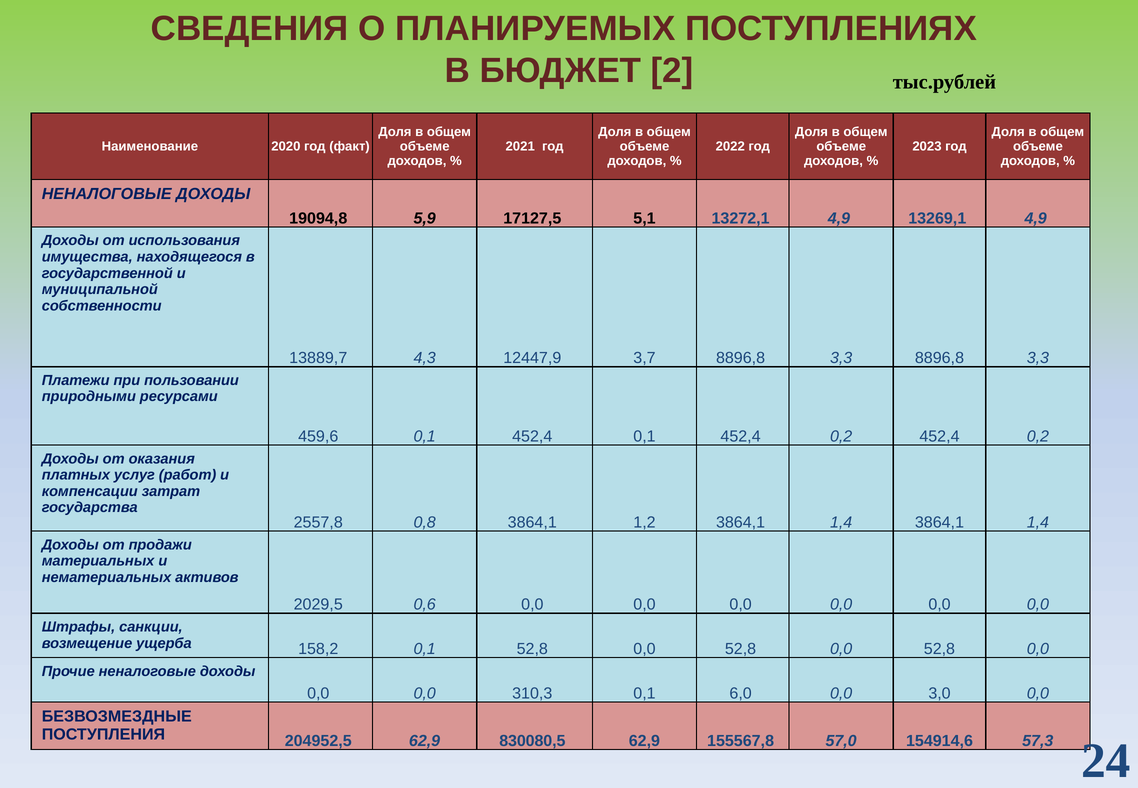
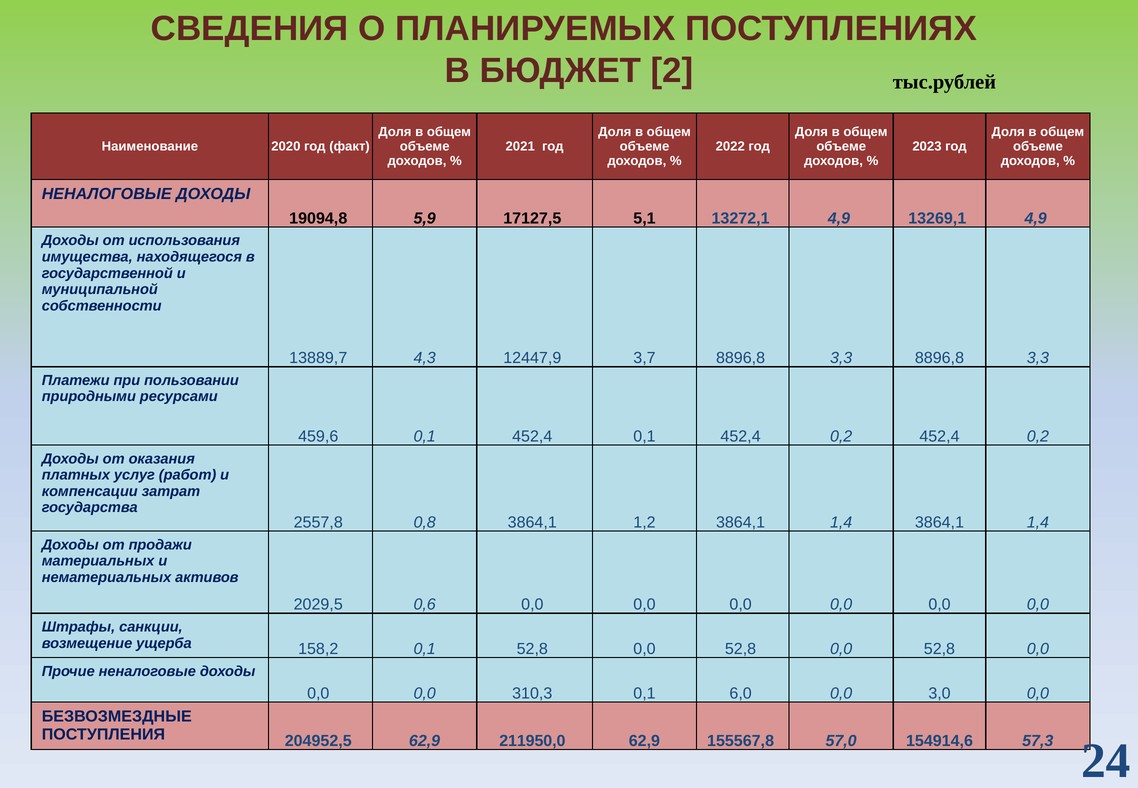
830080,5: 830080,5 -> 211950,0
